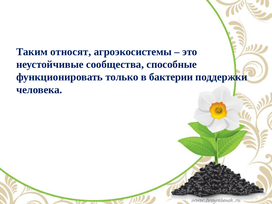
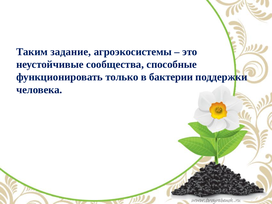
относят: относят -> задание
